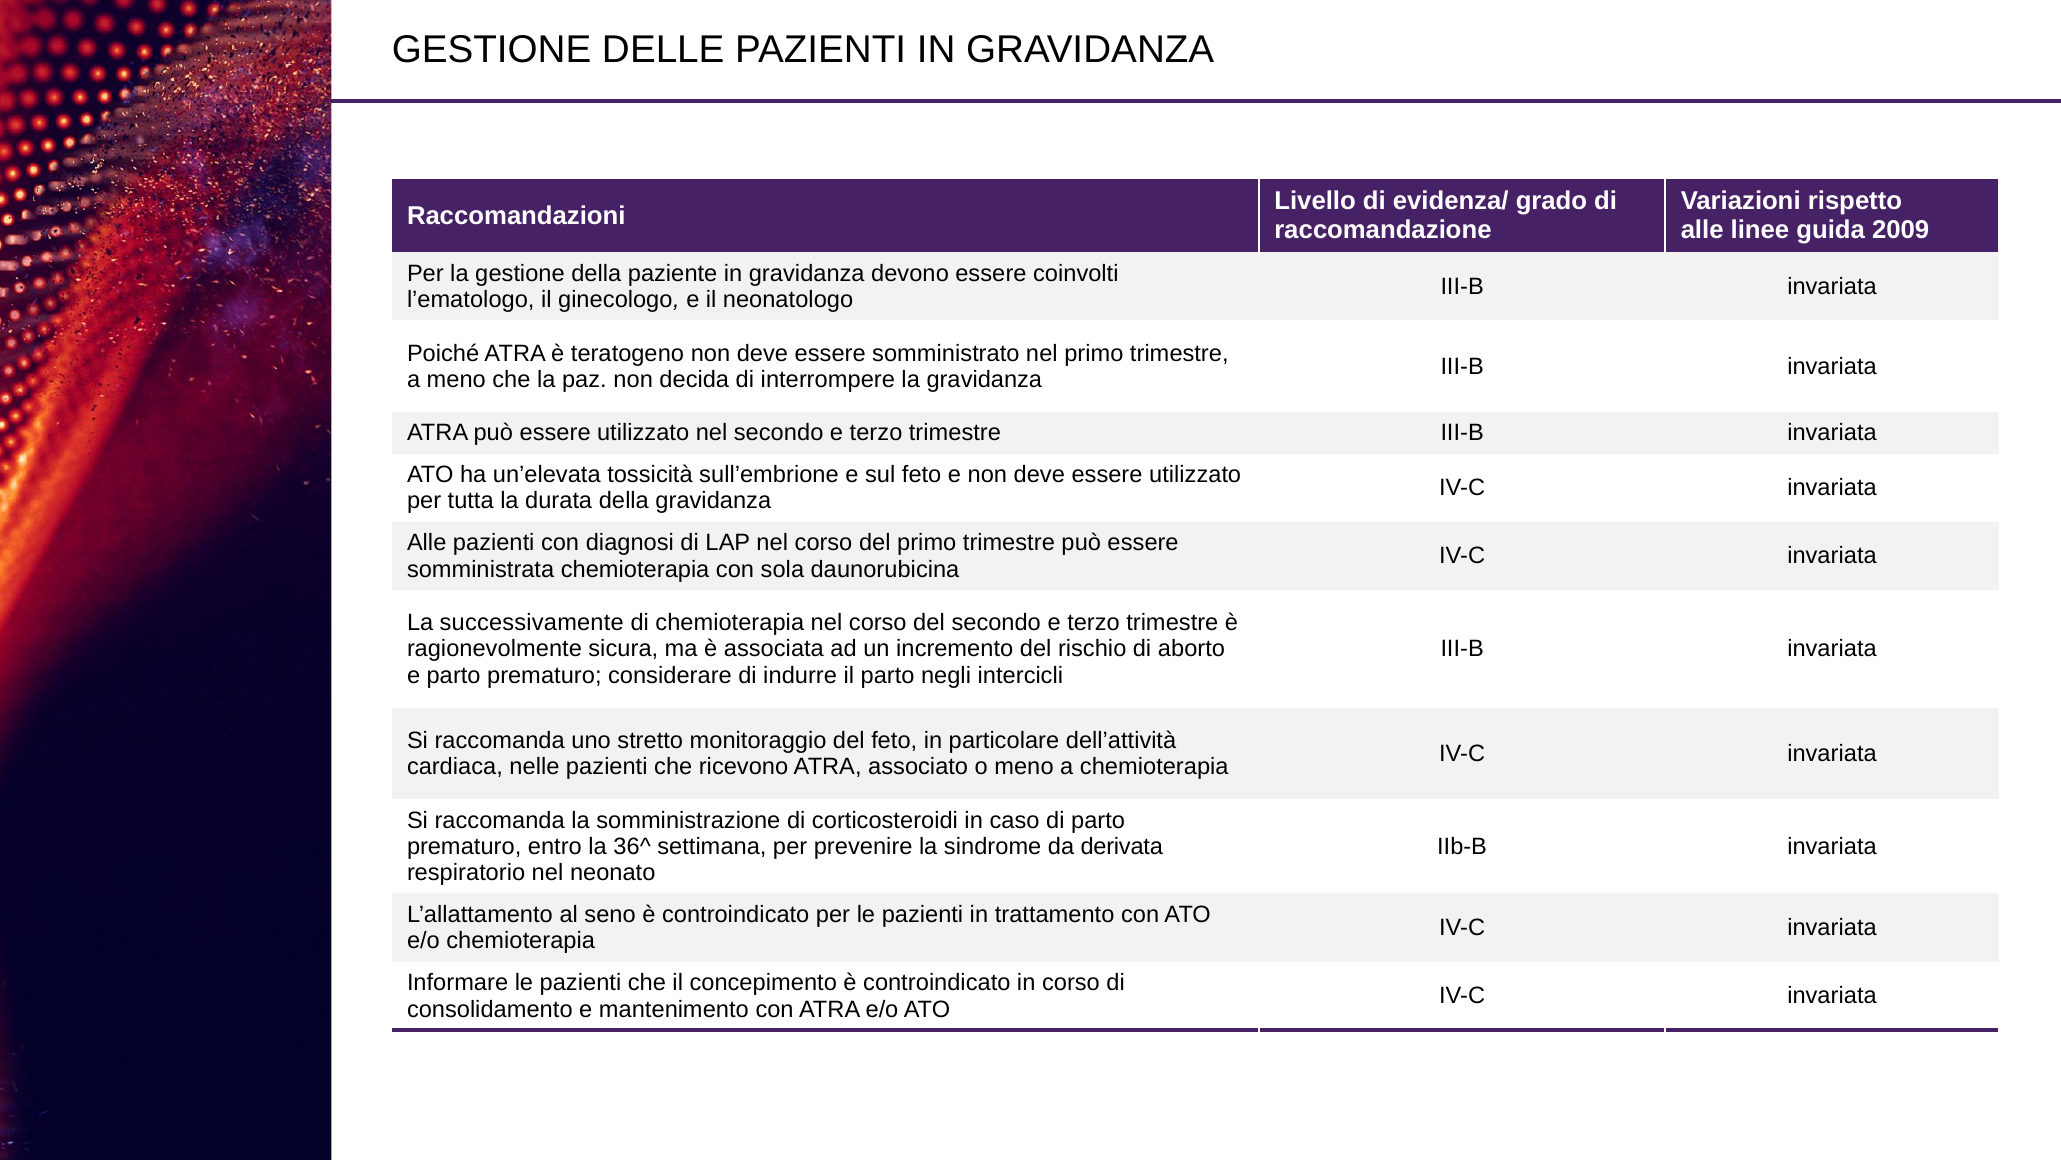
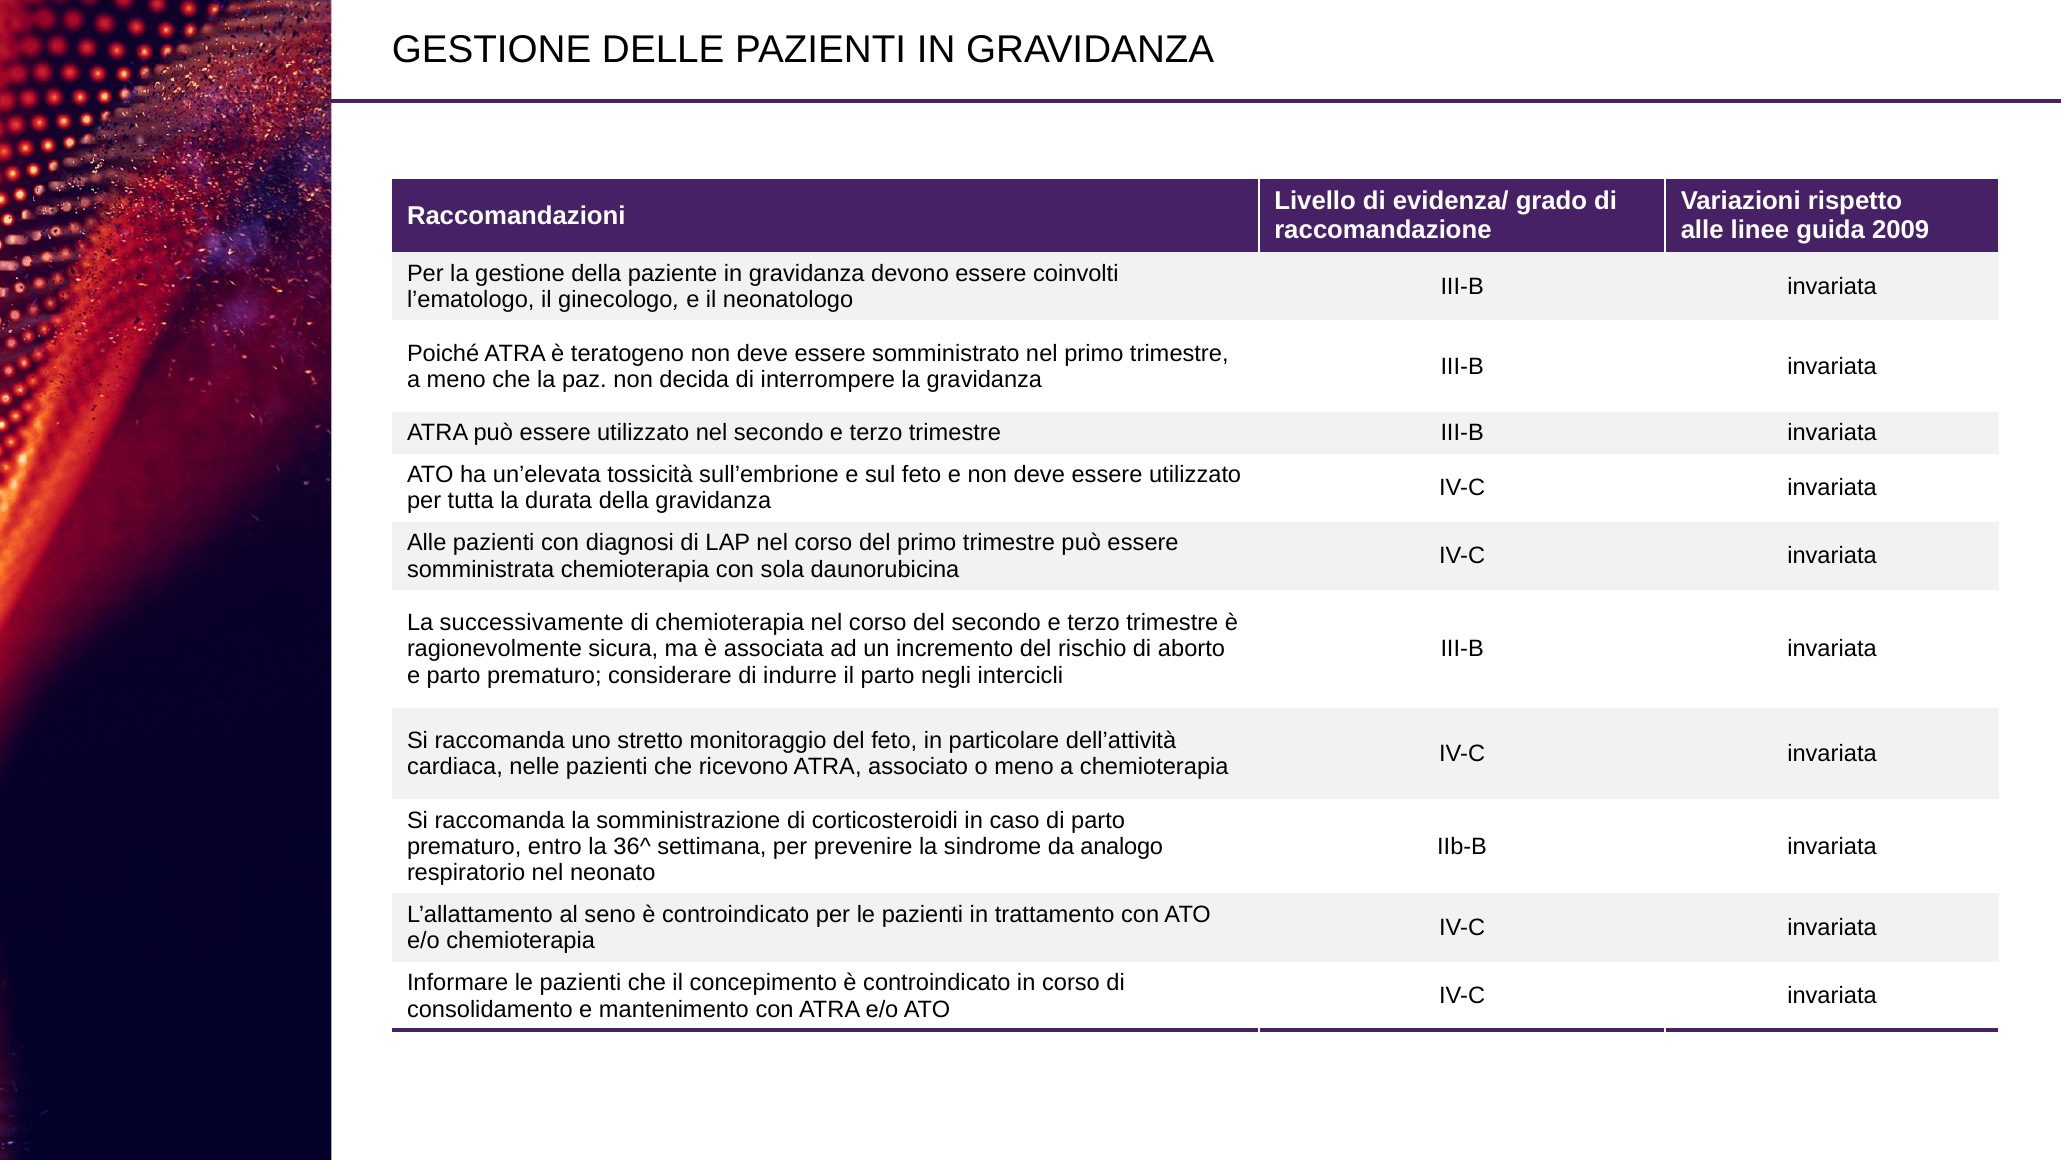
derivata: derivata -> analogo
